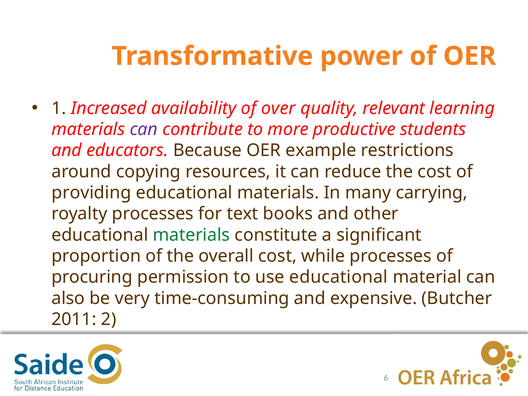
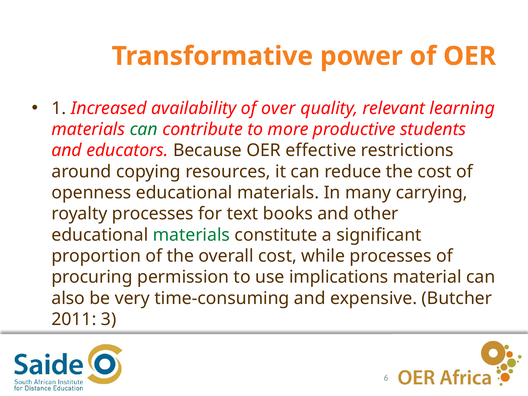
can at (144, 129) colour: purple -> green
example: example -> effective
providing: providing -> openness
use educational: educational -> implications
2: 2 -> 3
